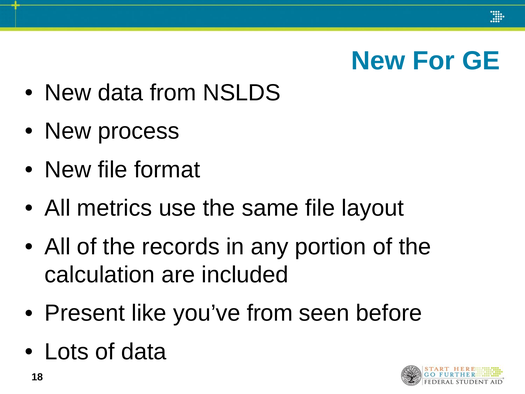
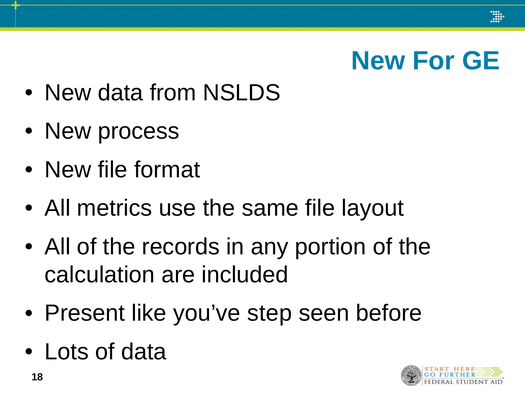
you’ve from: from -> step
